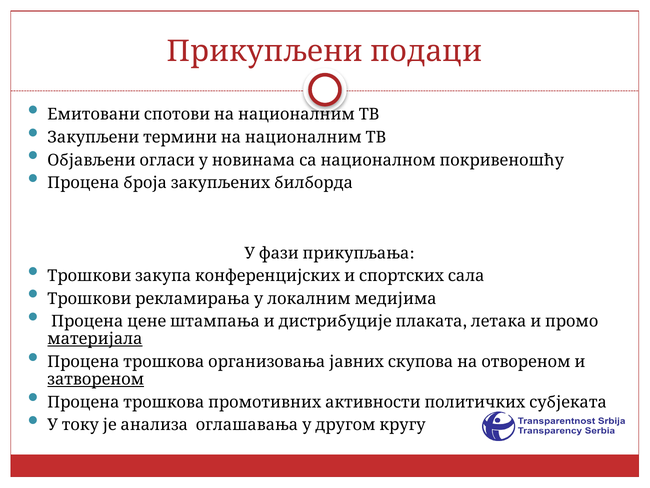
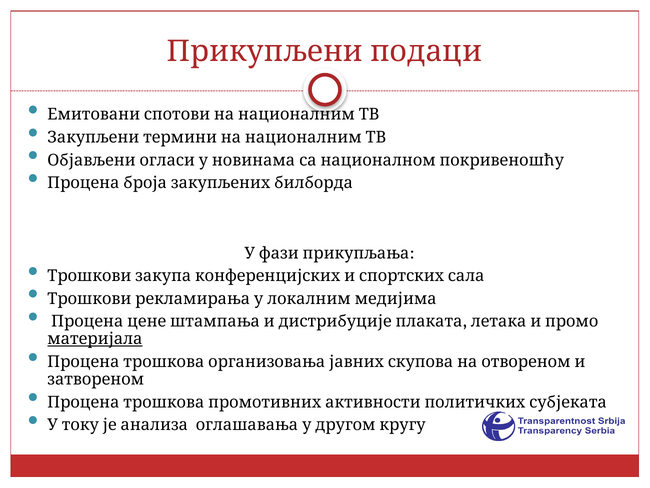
затвореном underline: present -> none
